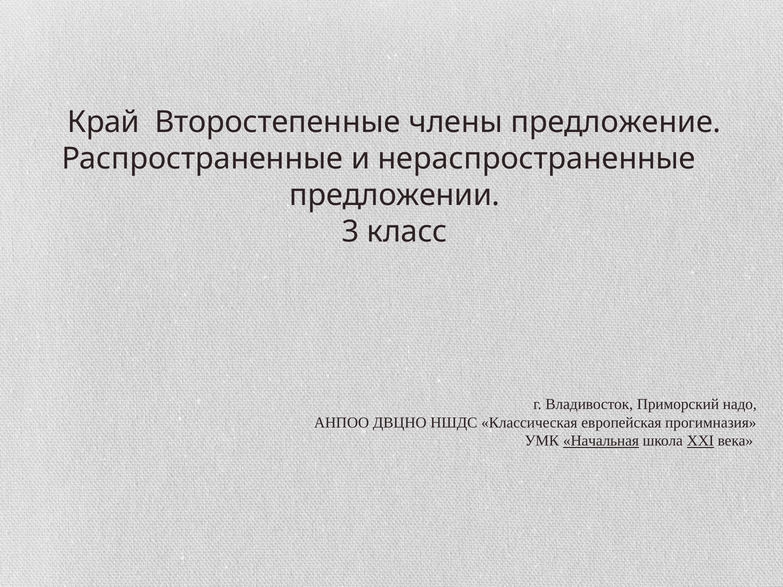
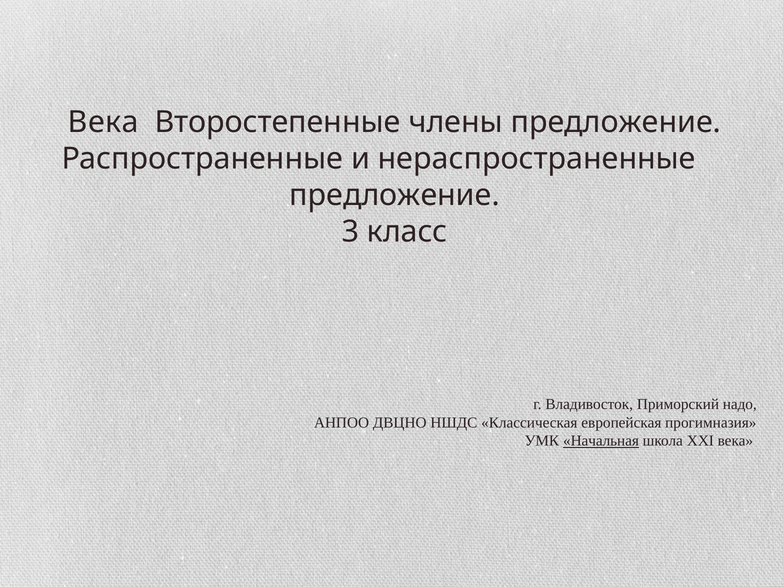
Край at (104, 122): Край -> Века
предложении at (395, 195): предложении -> предложение
XXI underline: present -> none
